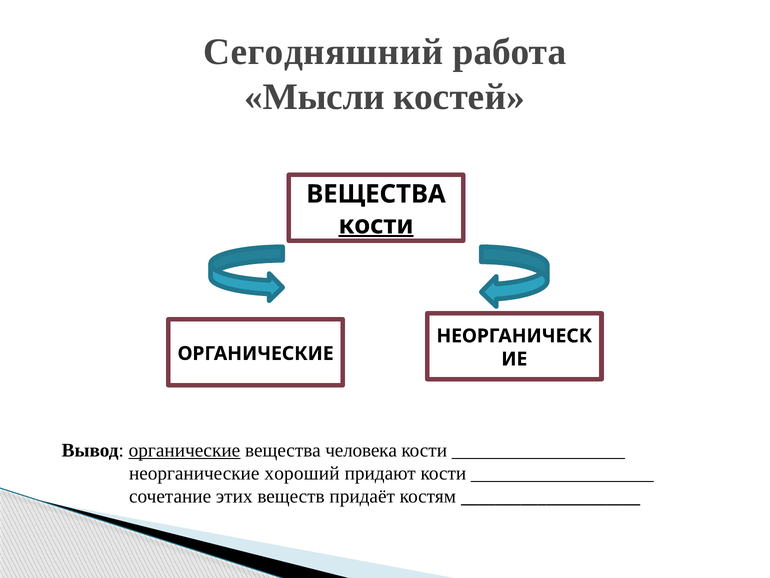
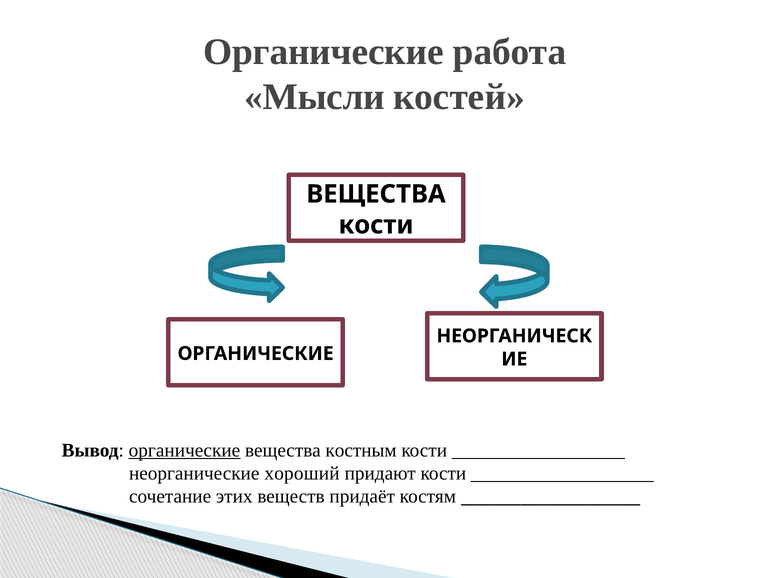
Сегодняшний at (323, 52): Сегодняшний -> Органические
кости at (376, 225) underline: present -> none
человека: человека -> костным
